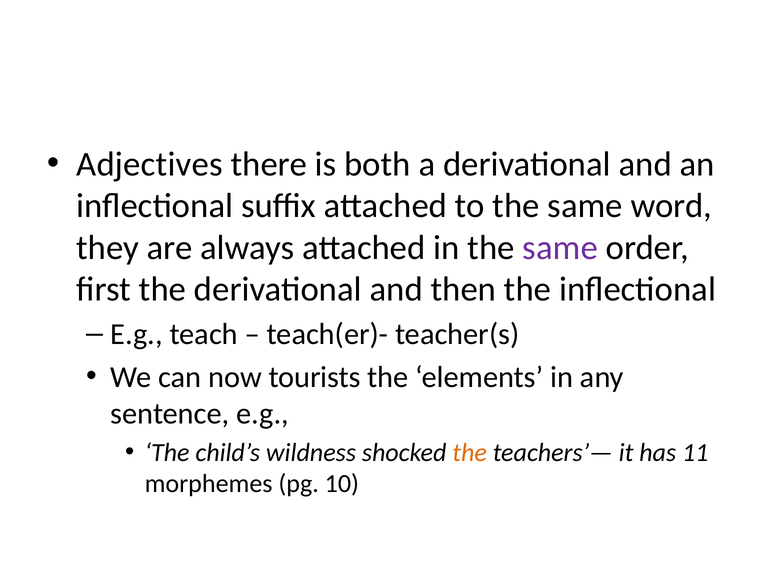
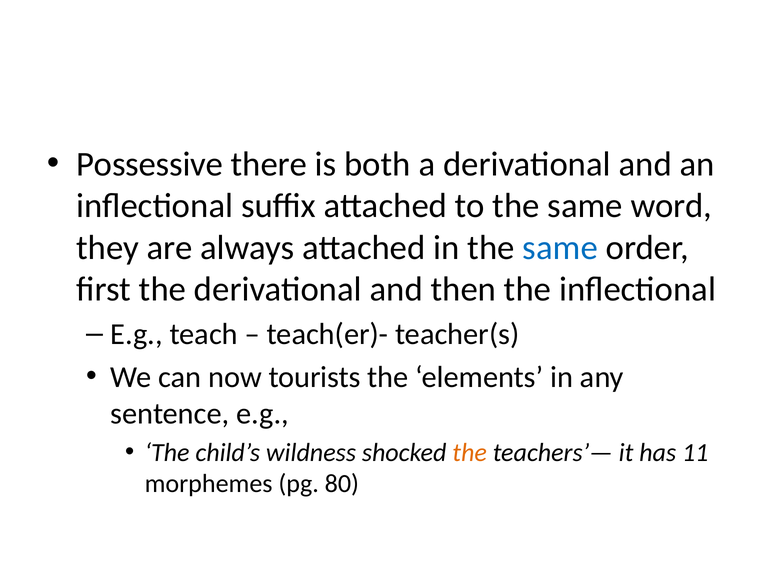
Adjectives: Adjectives -> Possessive
same at (560, 247) colour: purple -> blue
10: 10 -> 80
